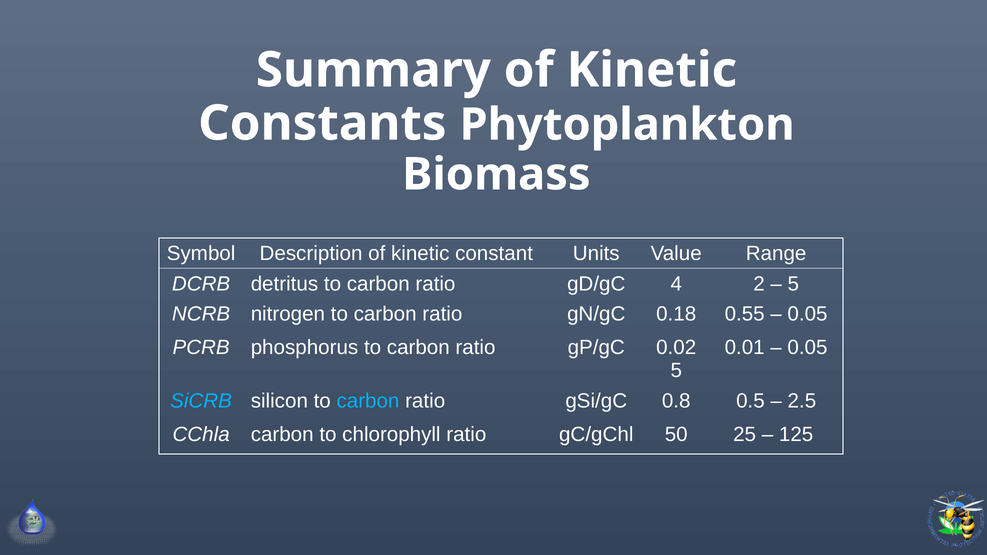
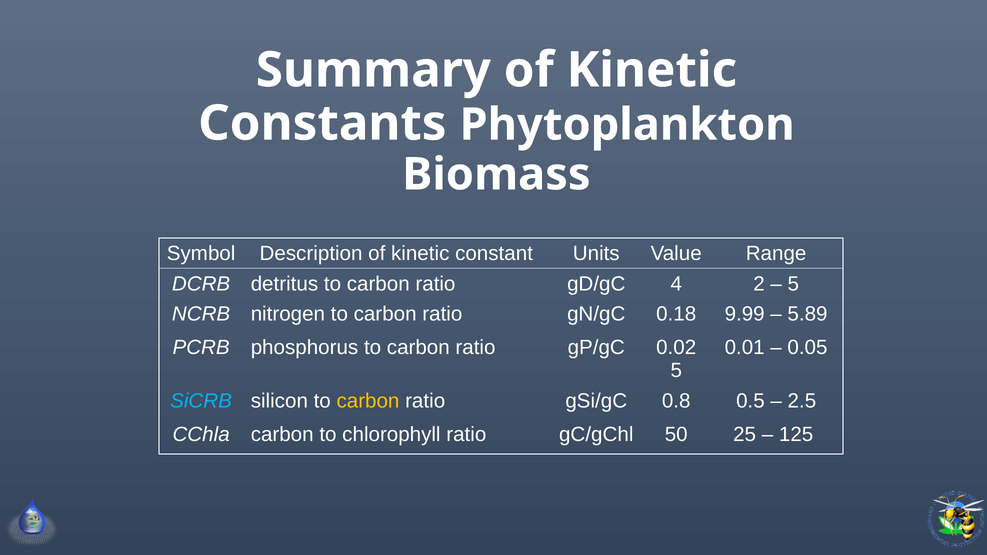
0.55: 0.55 -> 9.99
0.05 at (807, 314): 0.05 -> 5.89
carbon at (368, 401) colour: light blue -> yellow
